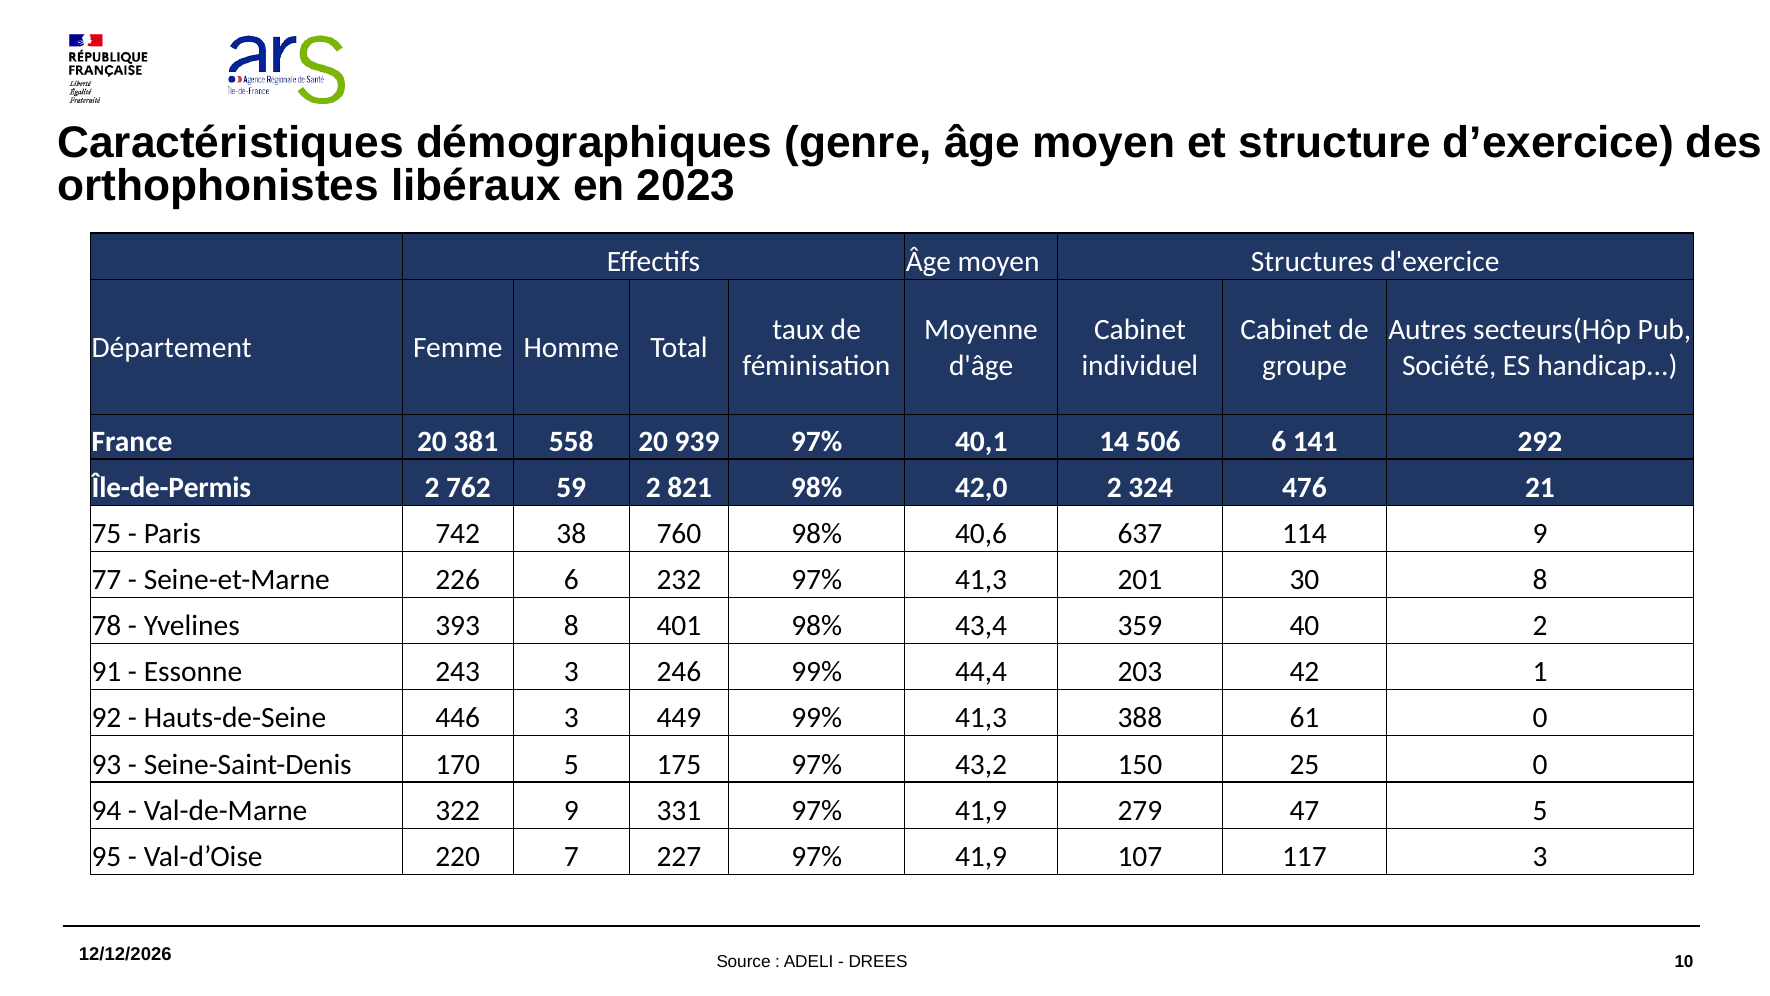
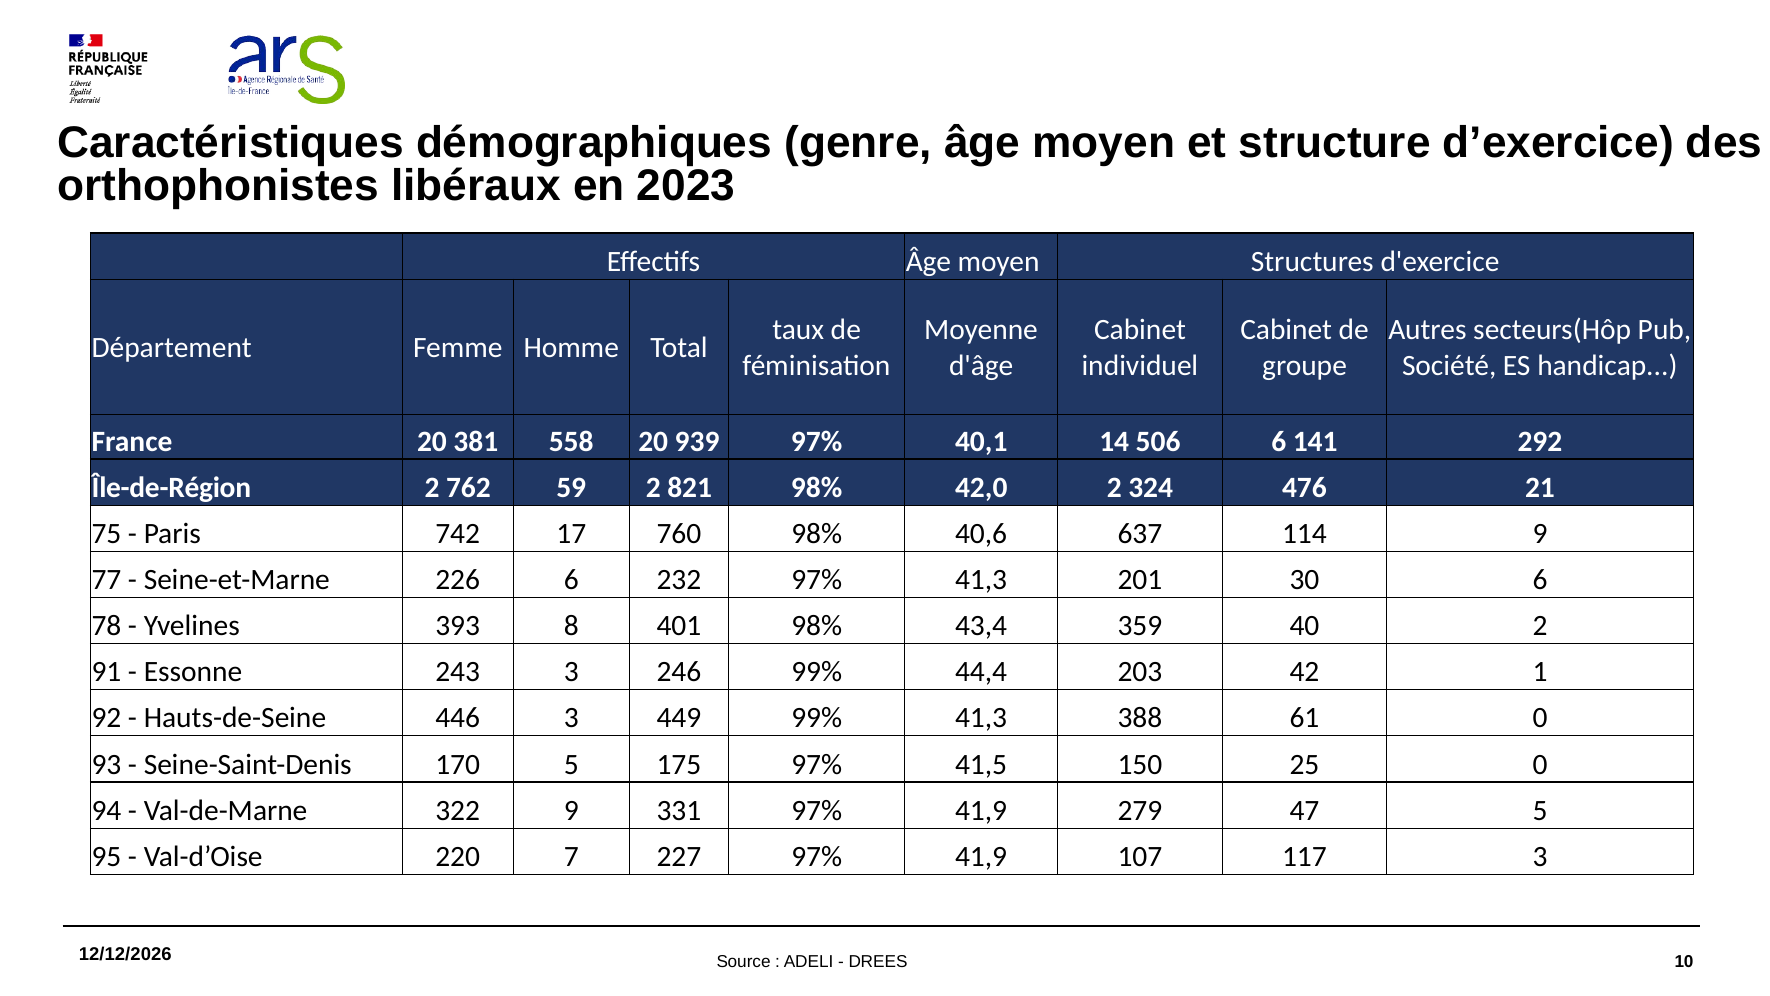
Île-de-Permis: Île-de-Permis -> Île-de-Région
38: 38 -> 17
30 8: 8 -> 6
43,2: 43,2 -> 41,5
